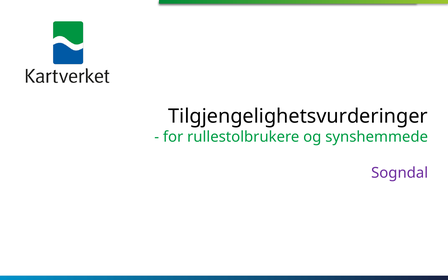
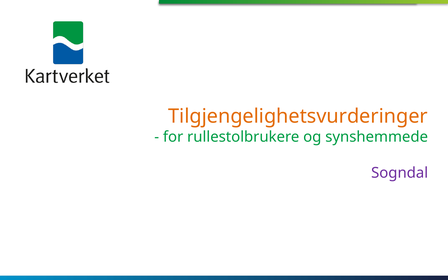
Tilgjengelighetsvurderinger colour: black -> orange
